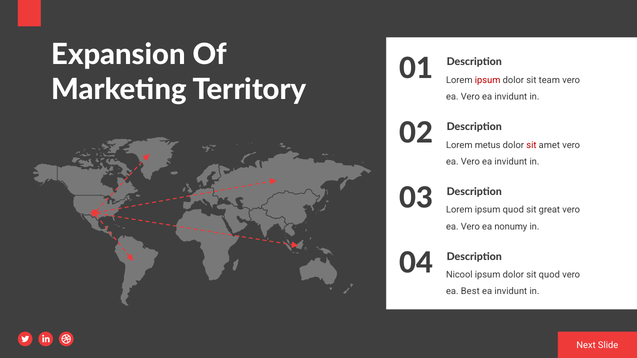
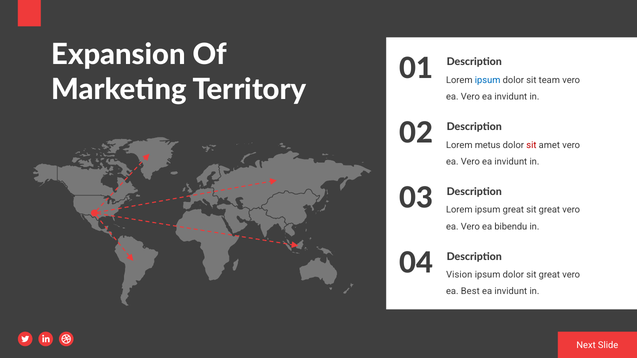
ipsum at (488, 80) colour: red -> blue
ipsum quod: quod -> great
nonumy: nonumy -> bibendu
Nicool: Nicool -> Vision
dolor sit quod: quod -> great
